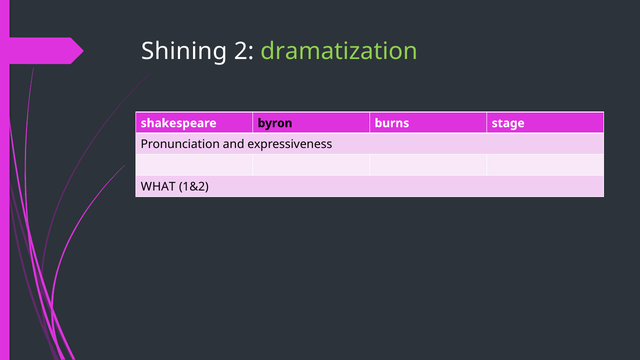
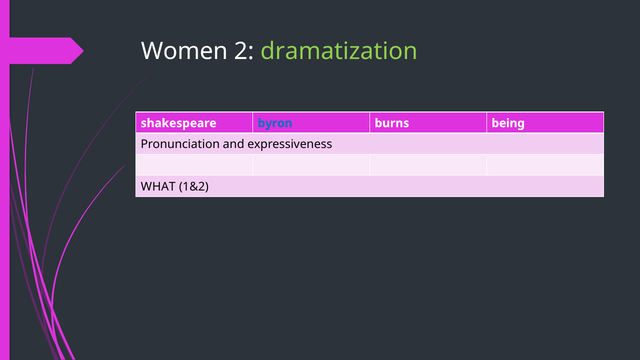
Shining: Shining -> Women
byron colour: black -> blue
stage: stage -> being
